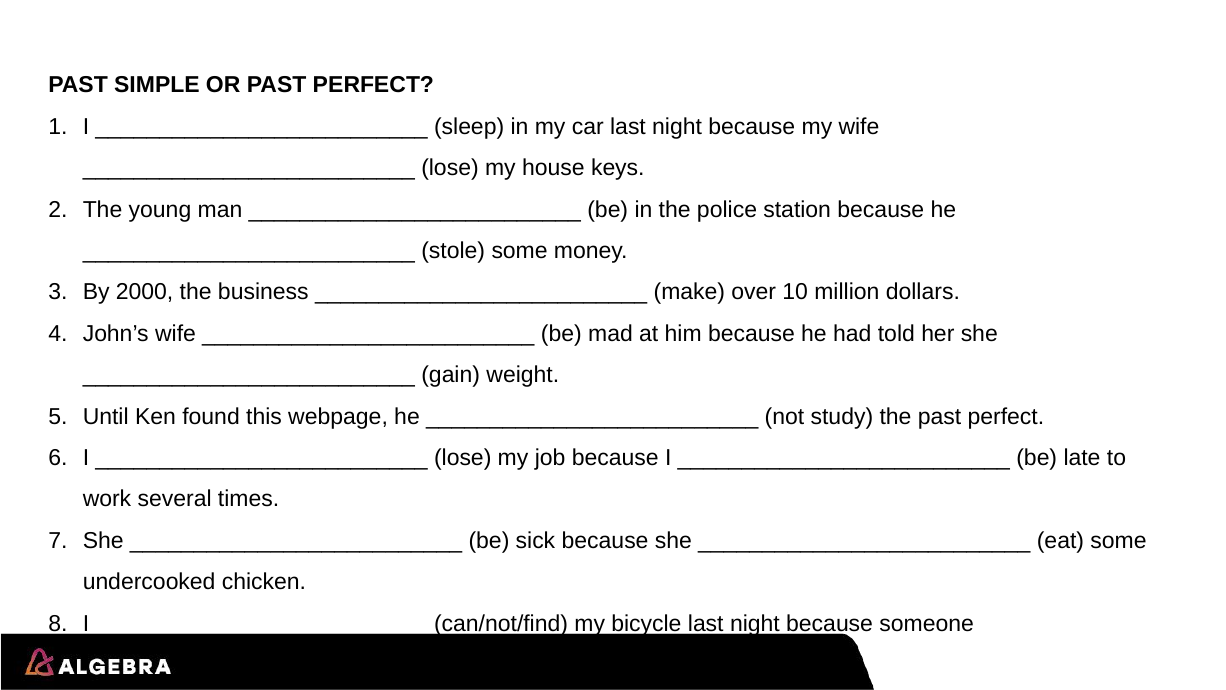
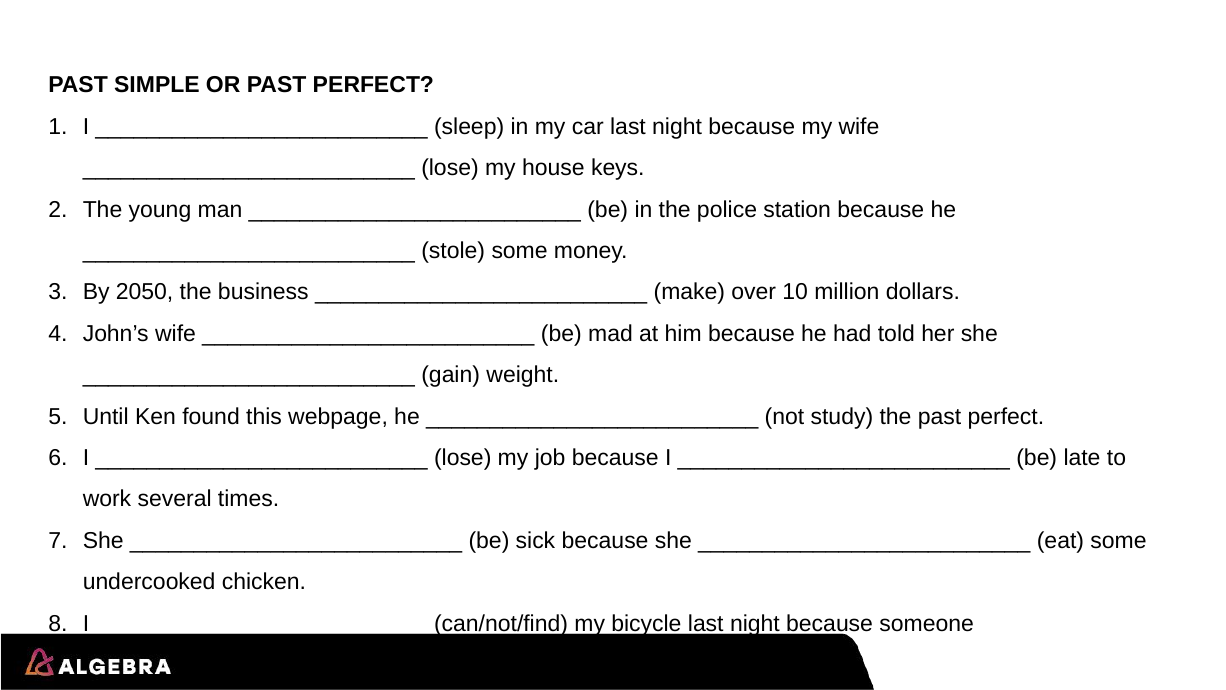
2000: 2000 -> 2050
